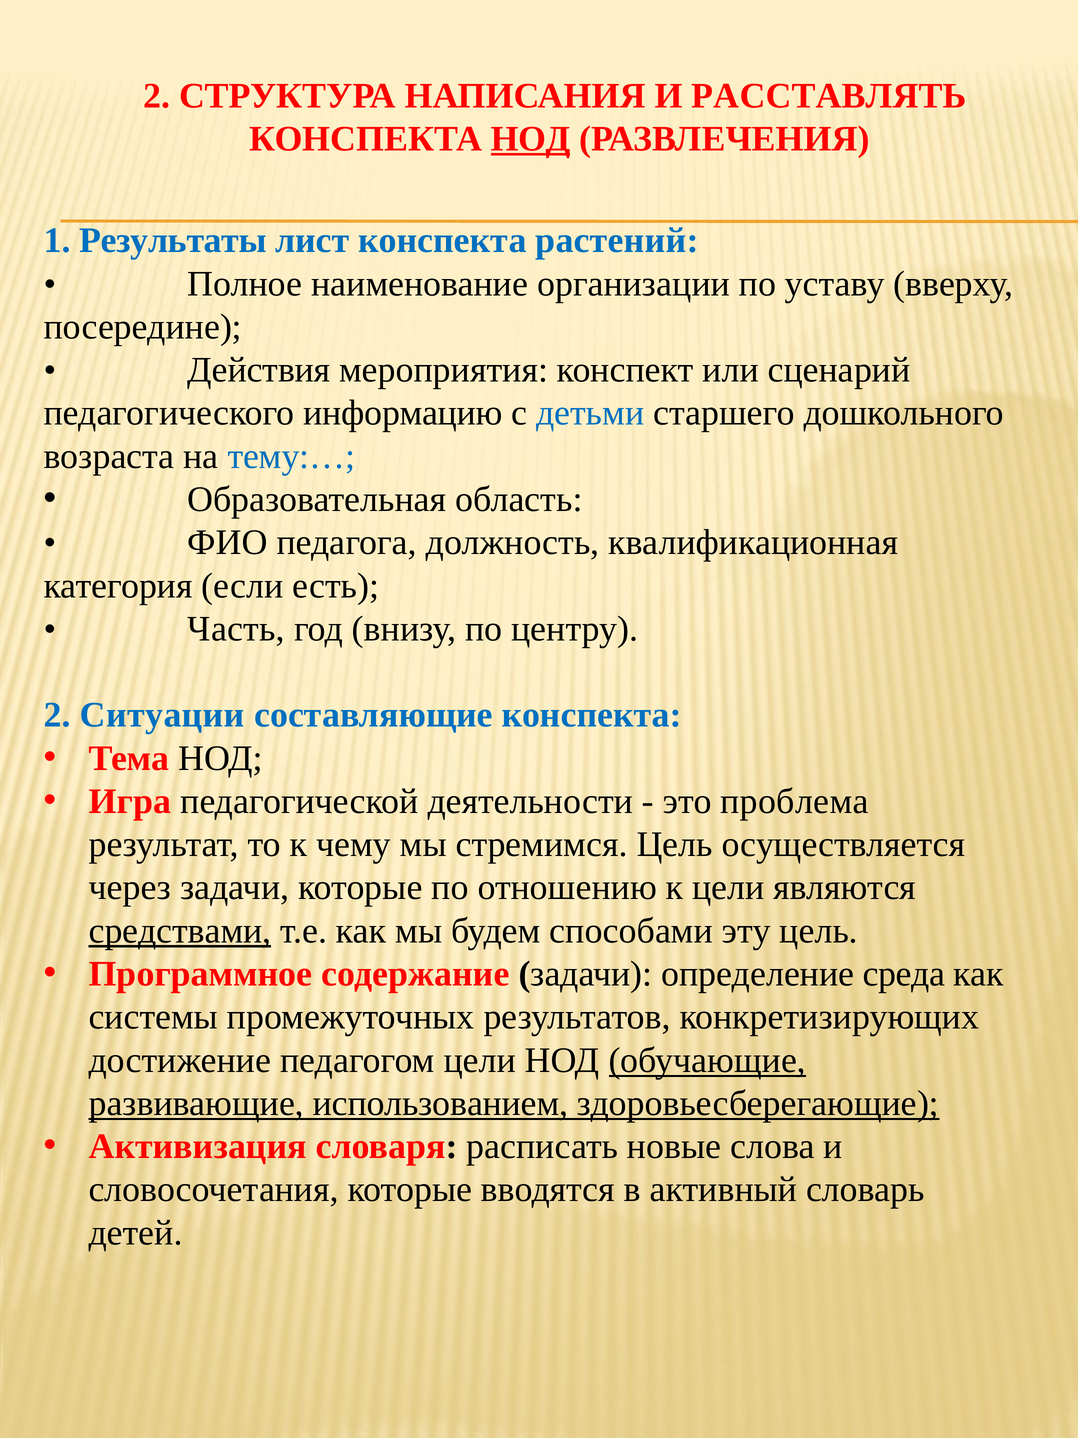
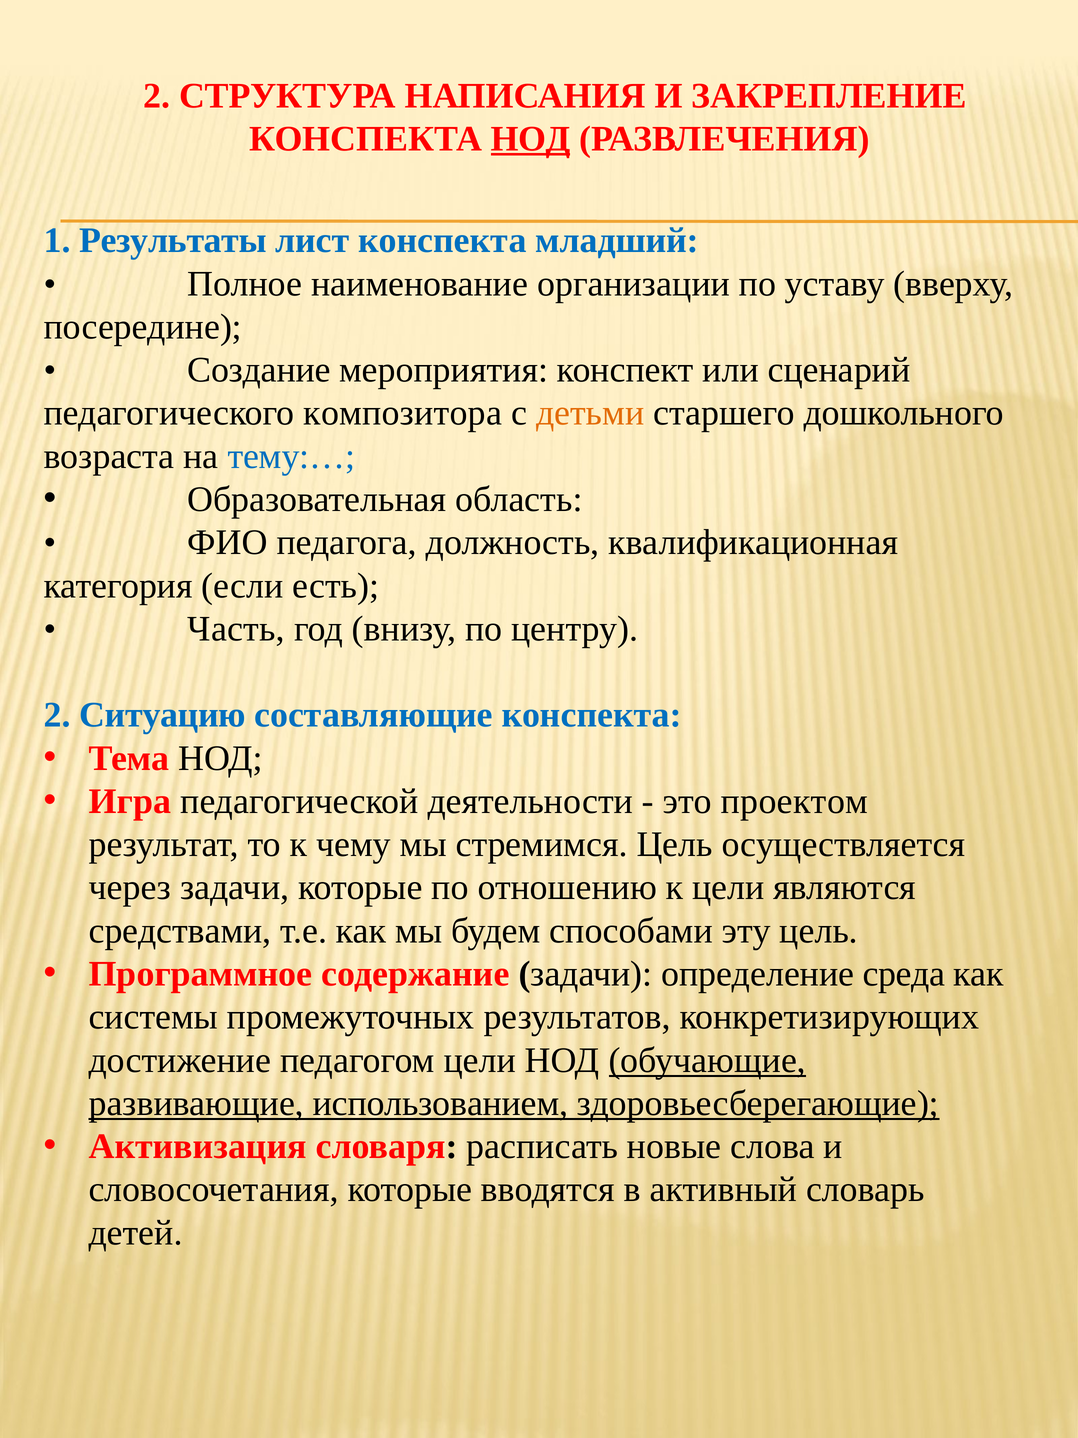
РАССТАВЛЯТЬ: РАССТАВЛЯТЬ -> ЗАКРЕПЛЕНИЕ
растений: растений -> младший
Действия: Действия -> Создание
информацию: информацию -> композитора
детьми colour: blue -> orange
Ситуации: Ситуации -> Ситуацию
проблема: проблема -> проектом
средствами underline: present -> none
